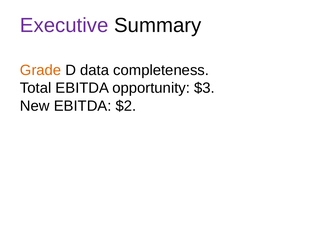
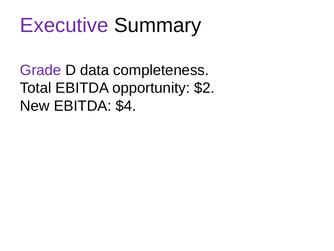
Grade colour: orange -> purple
$3: $3 -> $2
$2: $2 -> $4
